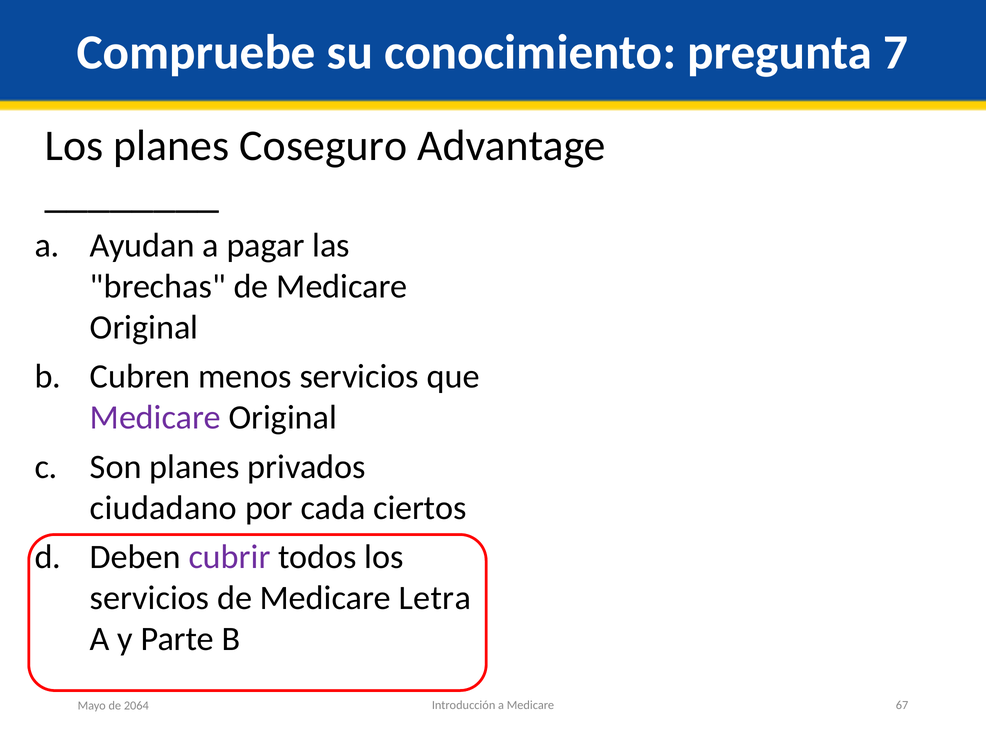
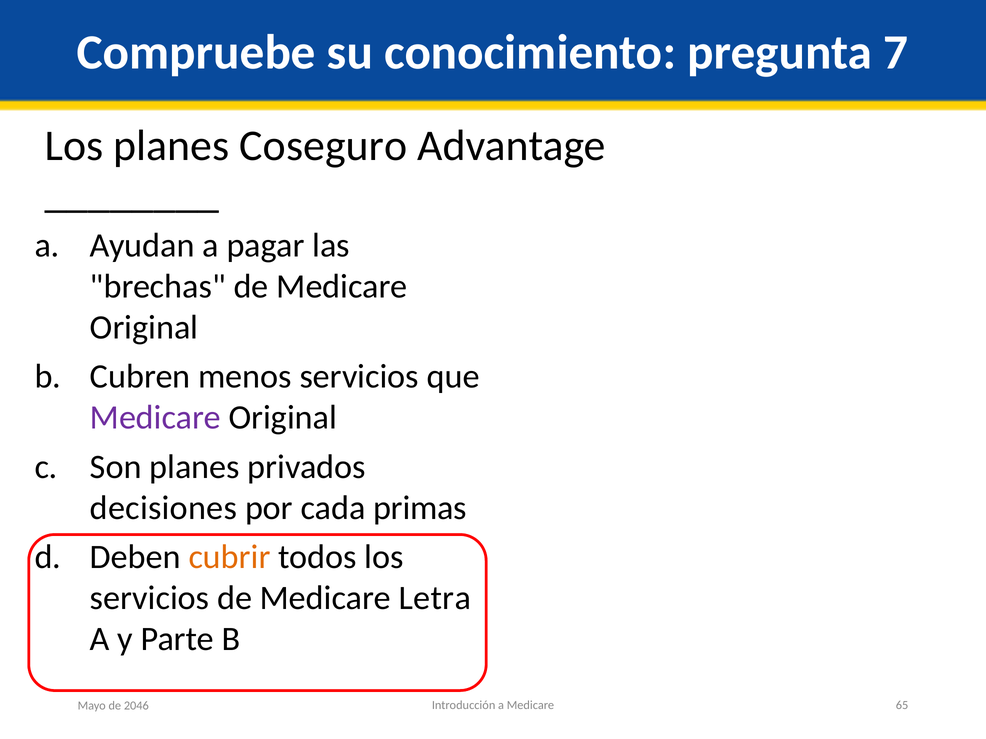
ciudadano: ciudadano -> decisiones
ciertos: ciertos -> primas
cubrir colour: purple -> orange
67: 67 -> 65
2064: 2064 -> 2046
